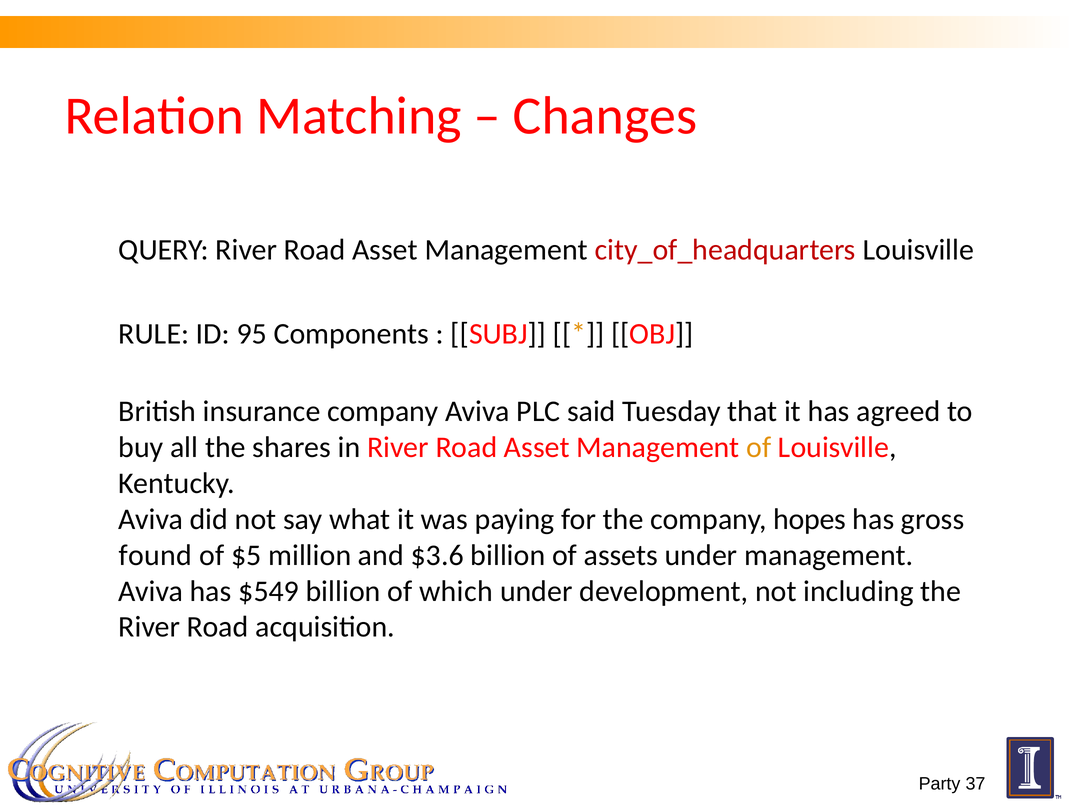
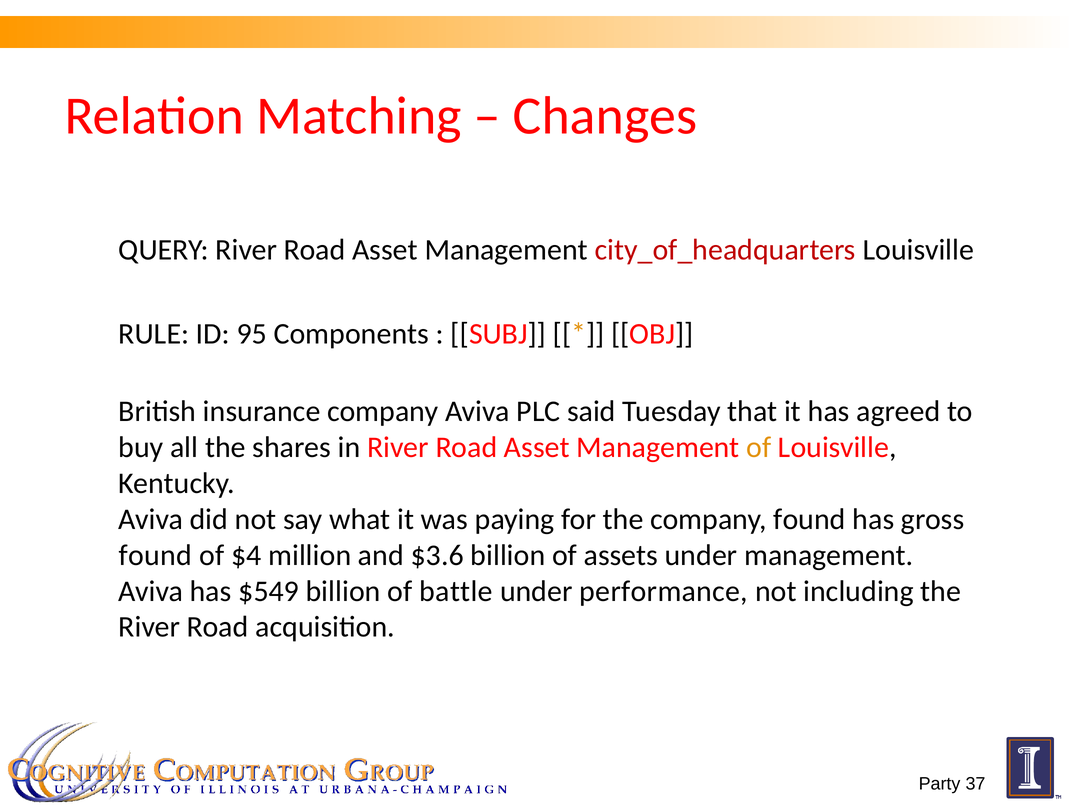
company hopes: hopes -> found
$5: $5 -> $4
which: which -> battle
development: development -> performance
